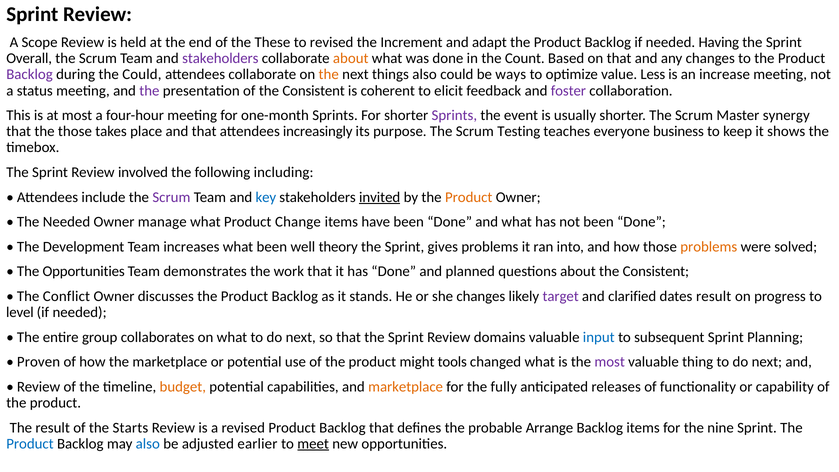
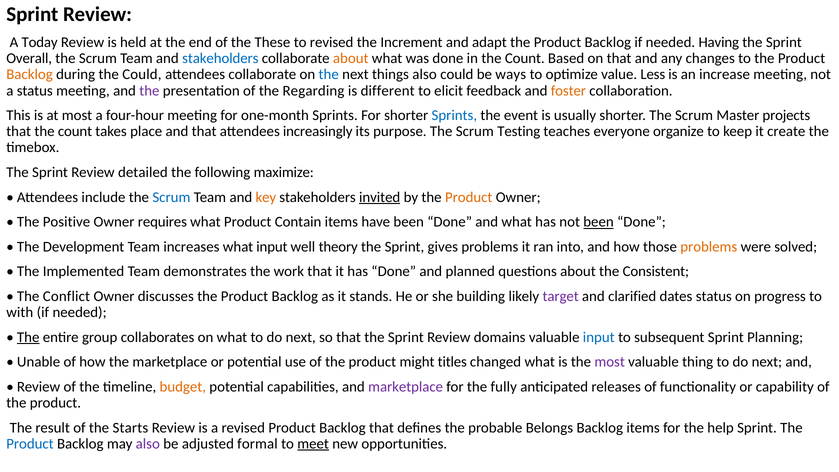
Scope: Scope -> Today
stakeholders at (220, 59) colour: purple -> blue
Backlog at (30, 75) colour: purple -> orange
the at (329, 75) colour: orange -> blue
of the Consistent: Consistent -> Regarding
coherent: coherent -> different
foster colour: purple -> orange
Sprints at (454, 115) colour: purple -> blue
synergy: synergy -> projects
that the those: those -> count
business: business -> organize
shows: shows -> create
involved: involved -> detailed
including: including -> maximize
Scrum at (171, 197) colour: purple -> blue
key colour: blue -> orange
The Needed: Needed -> Positive
manage: manage -> requires
Change: Change -> Contain
been at (599, 222) underline: none -> present
what been: been -> input
The Opportunities: Opportunities -> Implemented
she changes: changes -> building
dates result: result -> status
level: level -> with
The at (28, 337) underline: none -> present
Proven: Proven -> Unable
tools: tools -> titles
marketplace at (406, 387) colour: orange -> purple
Arrange: Arrange -> Belongs
nine: nine -> help
also at (148, 444) colour: blue -> purple
earlier: earlier -> formal
